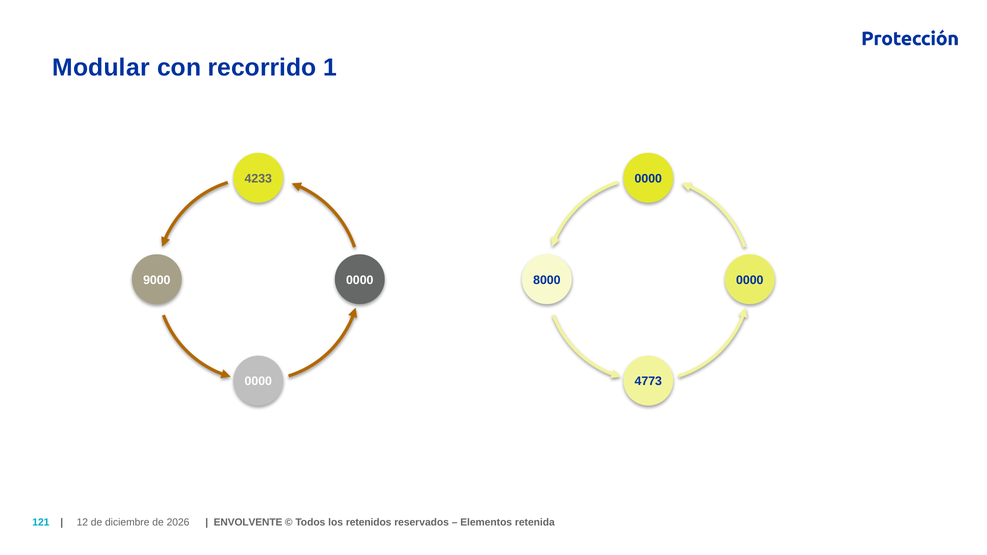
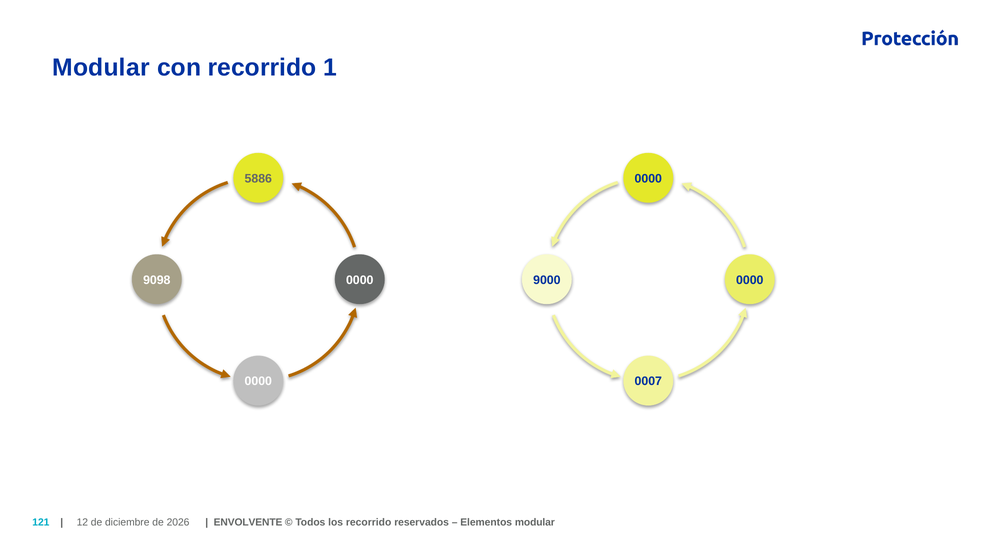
4233: 4233 -> 5886
9000: 9000 -> 9098
8000: 8000 -> 9000
4773: 4773 -> 0007
los retenidos: retenidos -> recorrido
Elementos retenida: retenida -> modular
